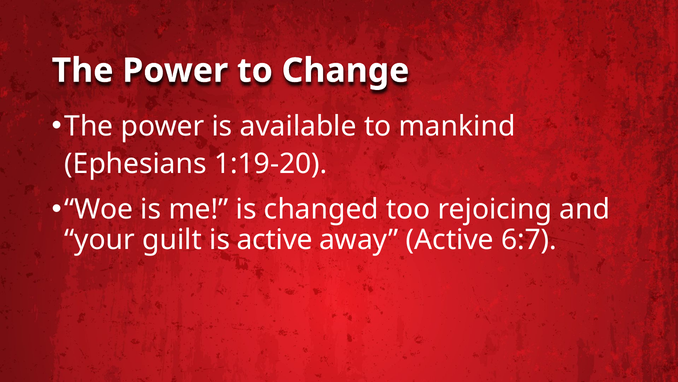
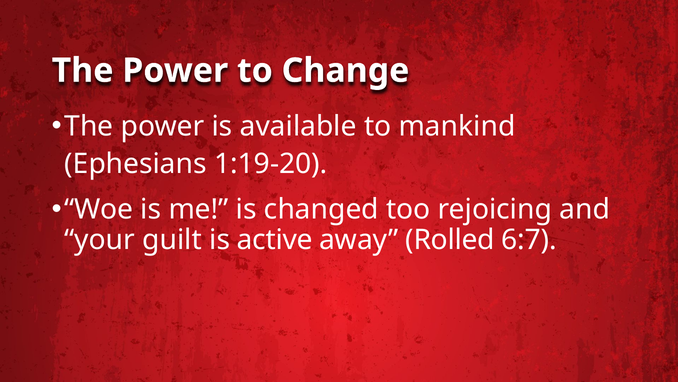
away Active: Active -> Rolled
